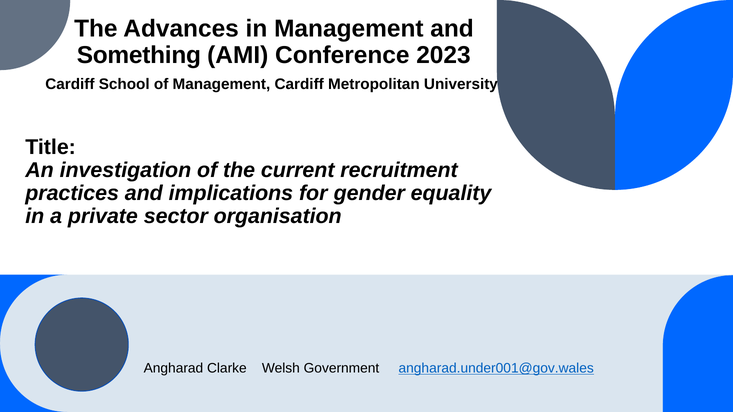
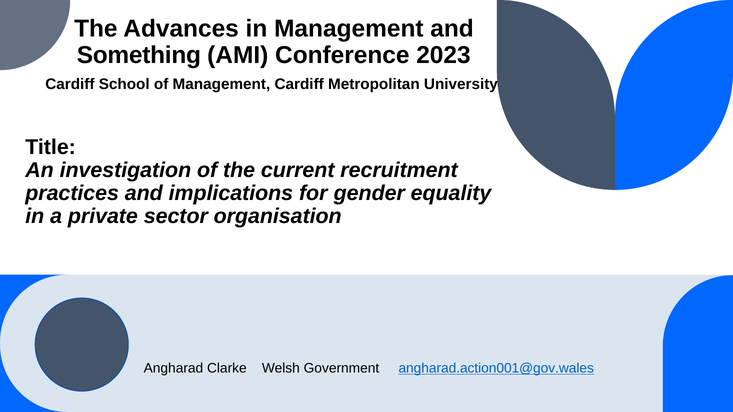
angharad.under001@gov.wales: angharad.under001@gov.wales -> angharad.action001@gov.wales
